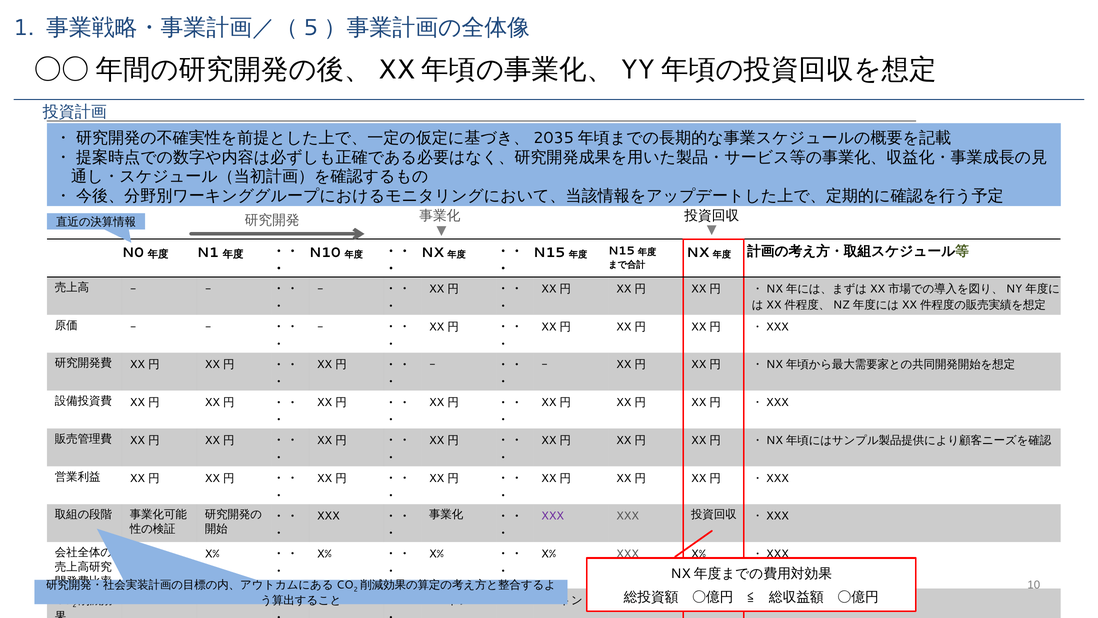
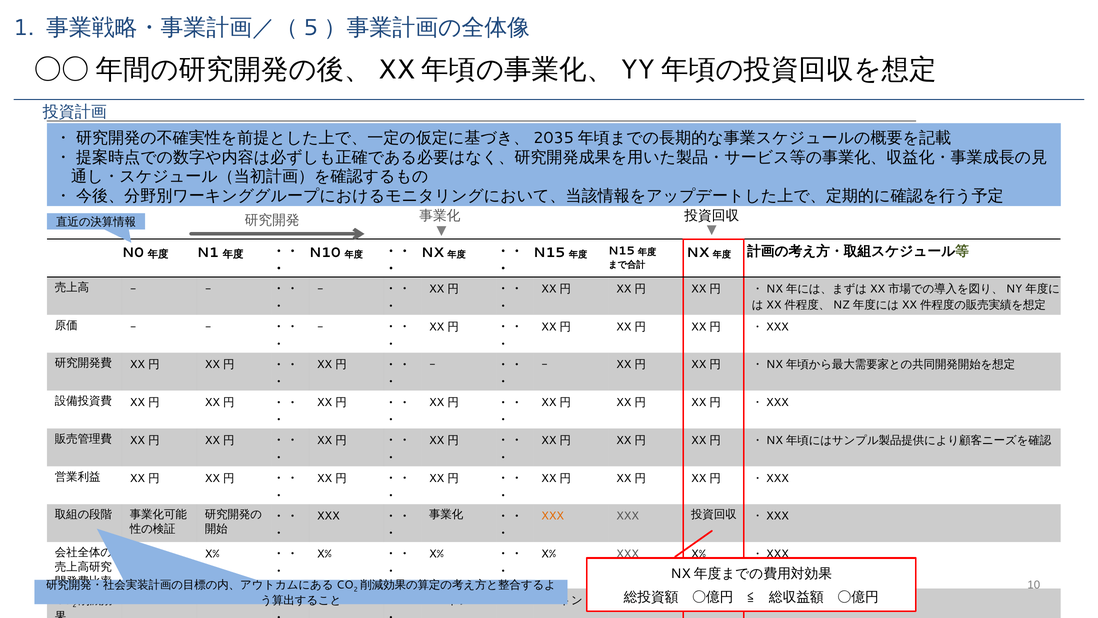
XXX at (553, 516) colour: purple -> orange
